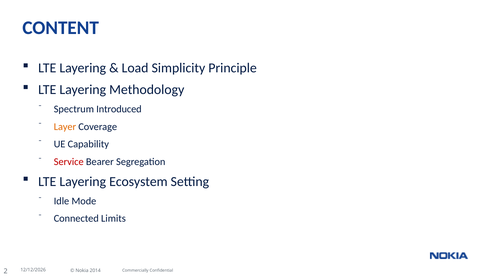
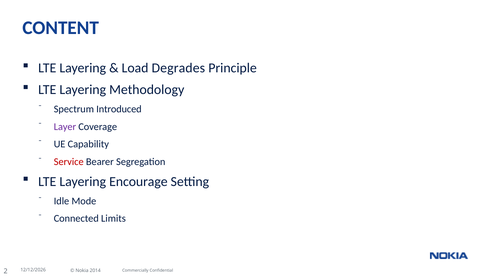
Simplicity: Simplicity -> Degrades
Layer colour: orange -> purple
Ecosystem: Ecosystem -> Encourage
